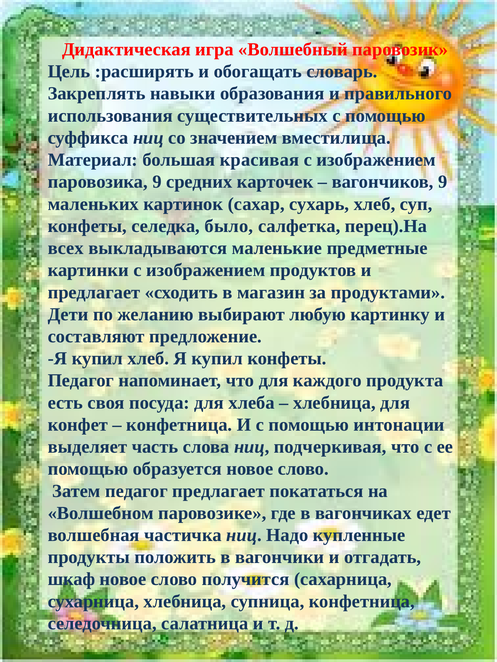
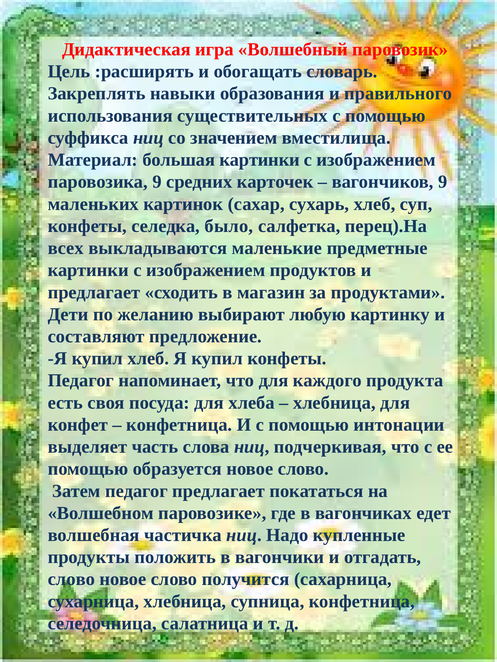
большая красивая: красивая -> картинки
шкаф at (71, 580): шкаф -> слово
